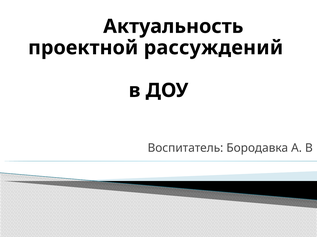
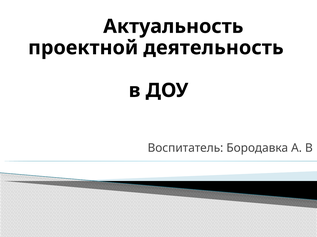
рассуждений: рассуждений -> деятельность
